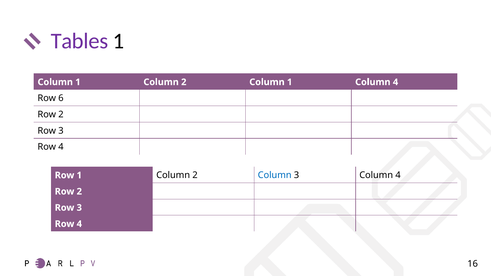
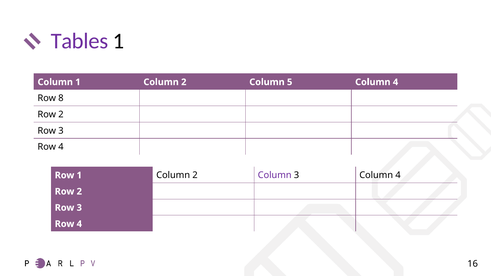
2 Column 1: 1 -> 5
6: 6 -> 8
Column at (275, 175) colour: blue -> purple
